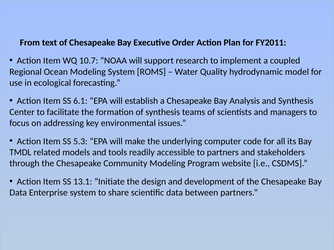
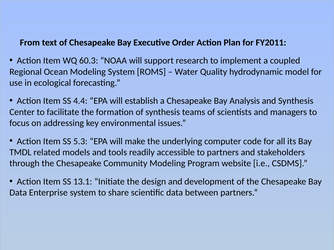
10.7: 10.7 -> 60.3
6.1: 6.1 -> 4.4
